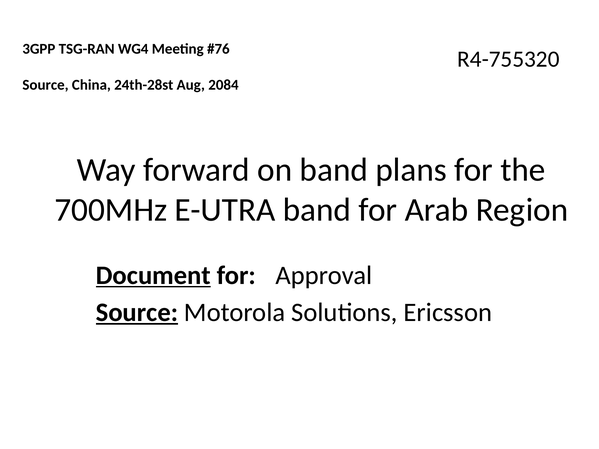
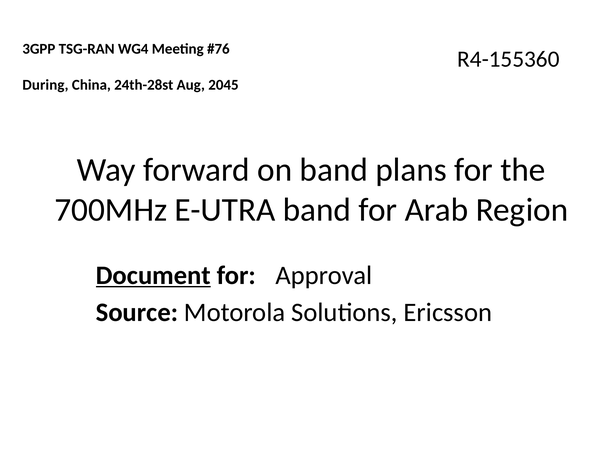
R4-755320: R4-755320 -> R4-155360
Source at (45, 85): Source -> During
2084: 2084 -> 2045
Source at (137, 313) underline: present -> none
